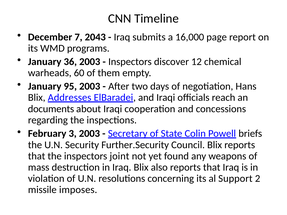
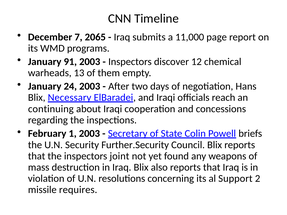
2043: 2043 -> 2065
16,000: 16,000 -> 11,000
36: 36 -> 91
60: 60 -> 13
95: 95 -> 24
Addresses: Addresses -> Necessary
documents: documents -> continuing
3: 3 -> 1
imposes: imposes -> requires
